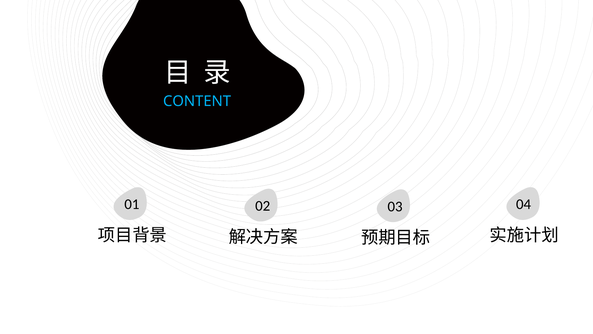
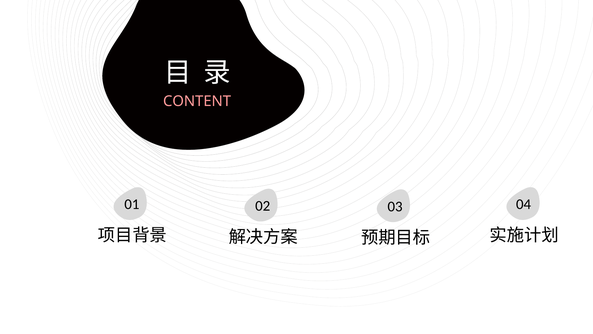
CONTENT colour: light blue -> pink
